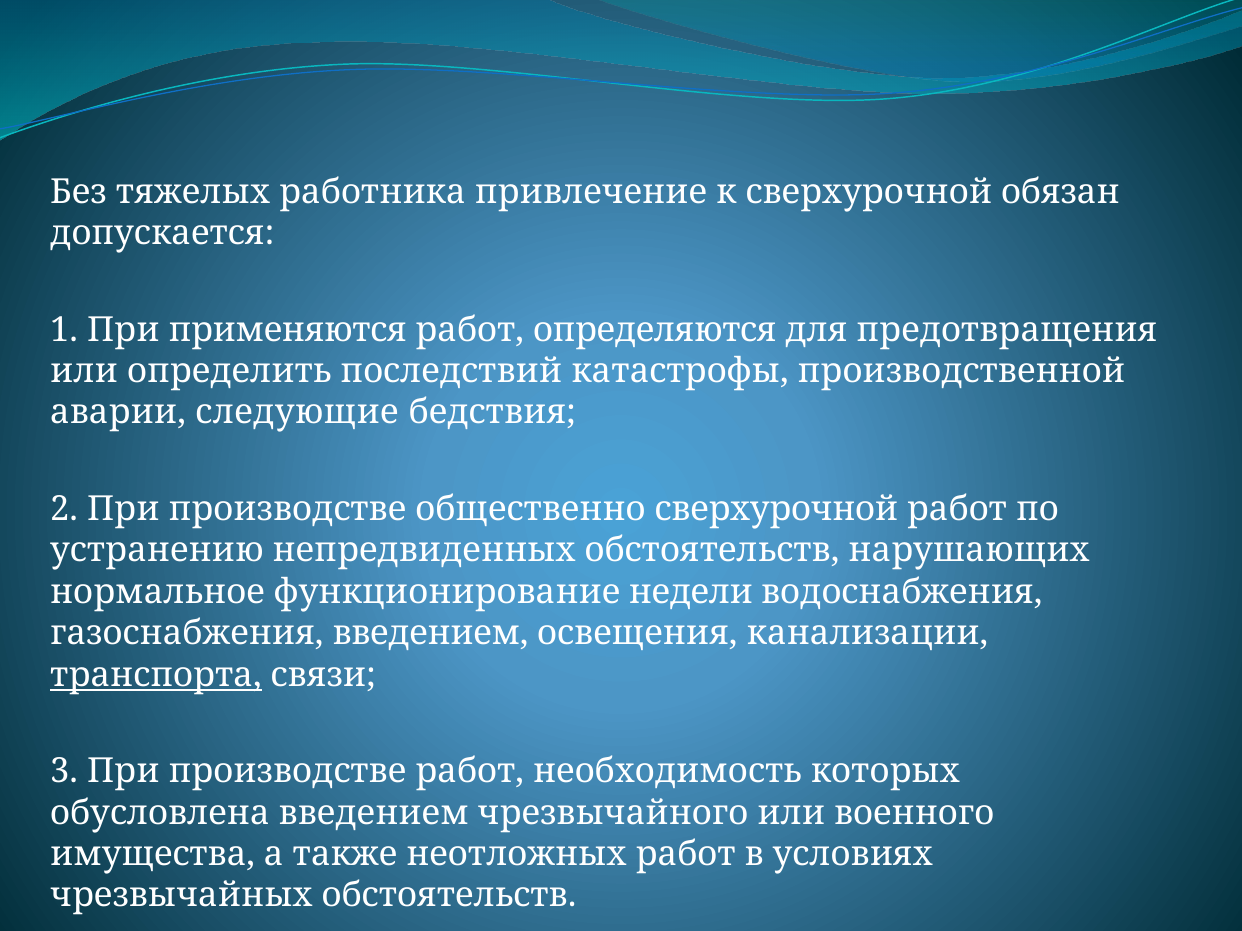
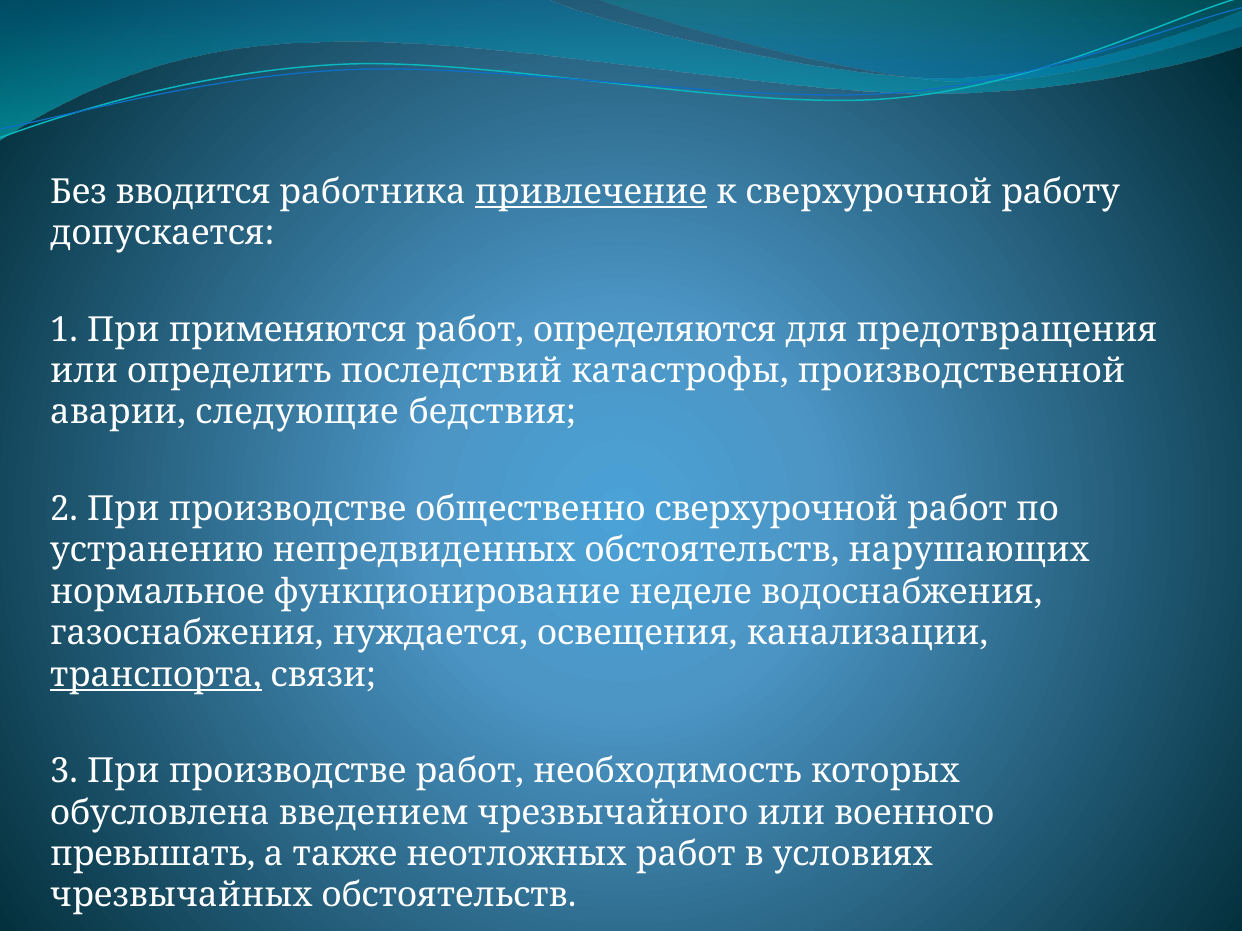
тяжелых: тяжелых -> вводится
привлечение underline: none -> present
обязан: обязан -> работу
недели: недели -> неделе
газоснабжения введением: введением -> нуждается
имущества: имущества -> превышать
